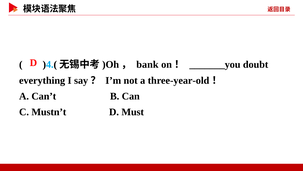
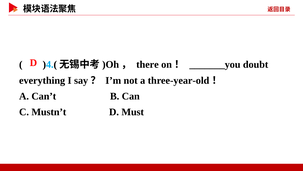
bank: bank -> there
